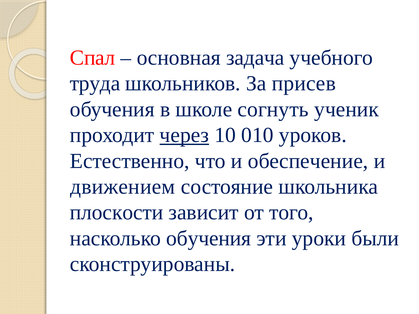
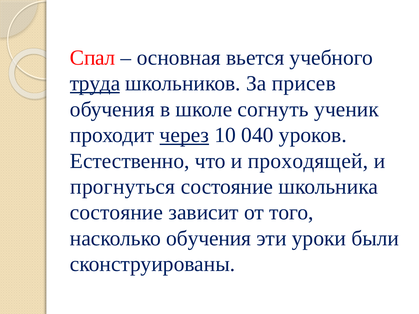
задача: задача -> вьется
труда underline: none -> present
010: 010 -> 040
обеспечение: обеспечение -> проходящей
движением: движением -> прогнуться
плоскости at (117, 213): плоскости -> состояние
